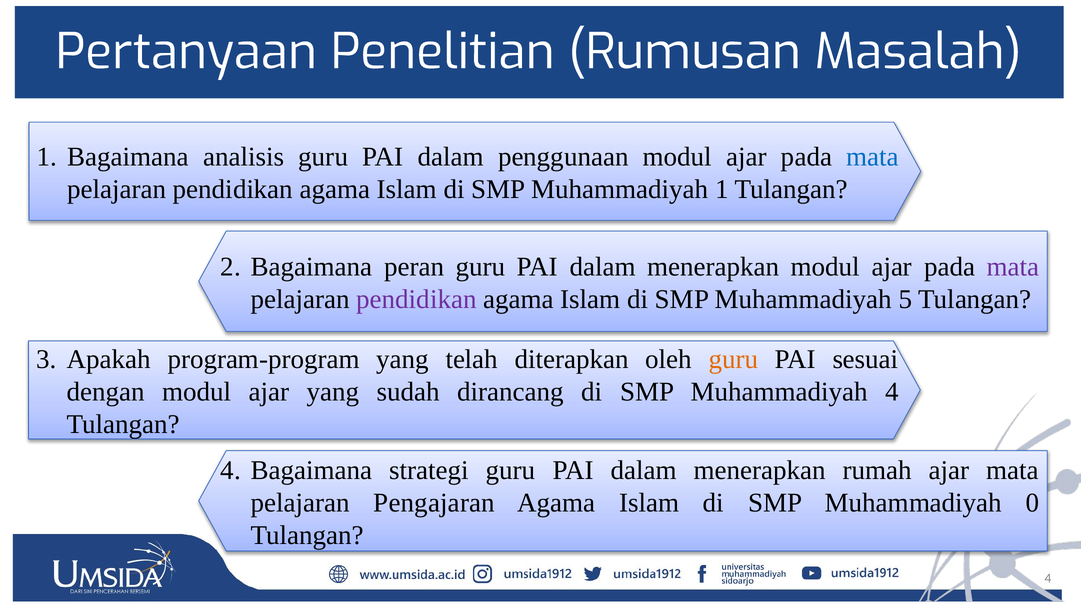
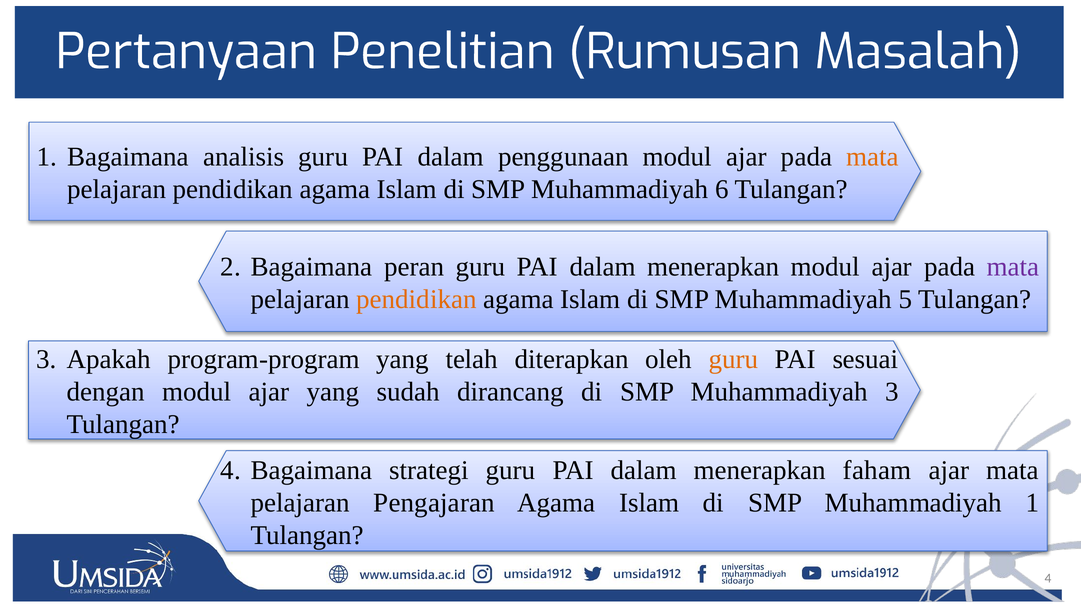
mata at (872, 157) colour: blue -> orange
Muhammadiyah 1: 1 -> 6
pendidikan at (416, 299) colour: purple -> orange
Muhammadiyah 4: 4 -> 3
rumah: rumah -> faham
Muhammadiyah 0: 0 -> 1
